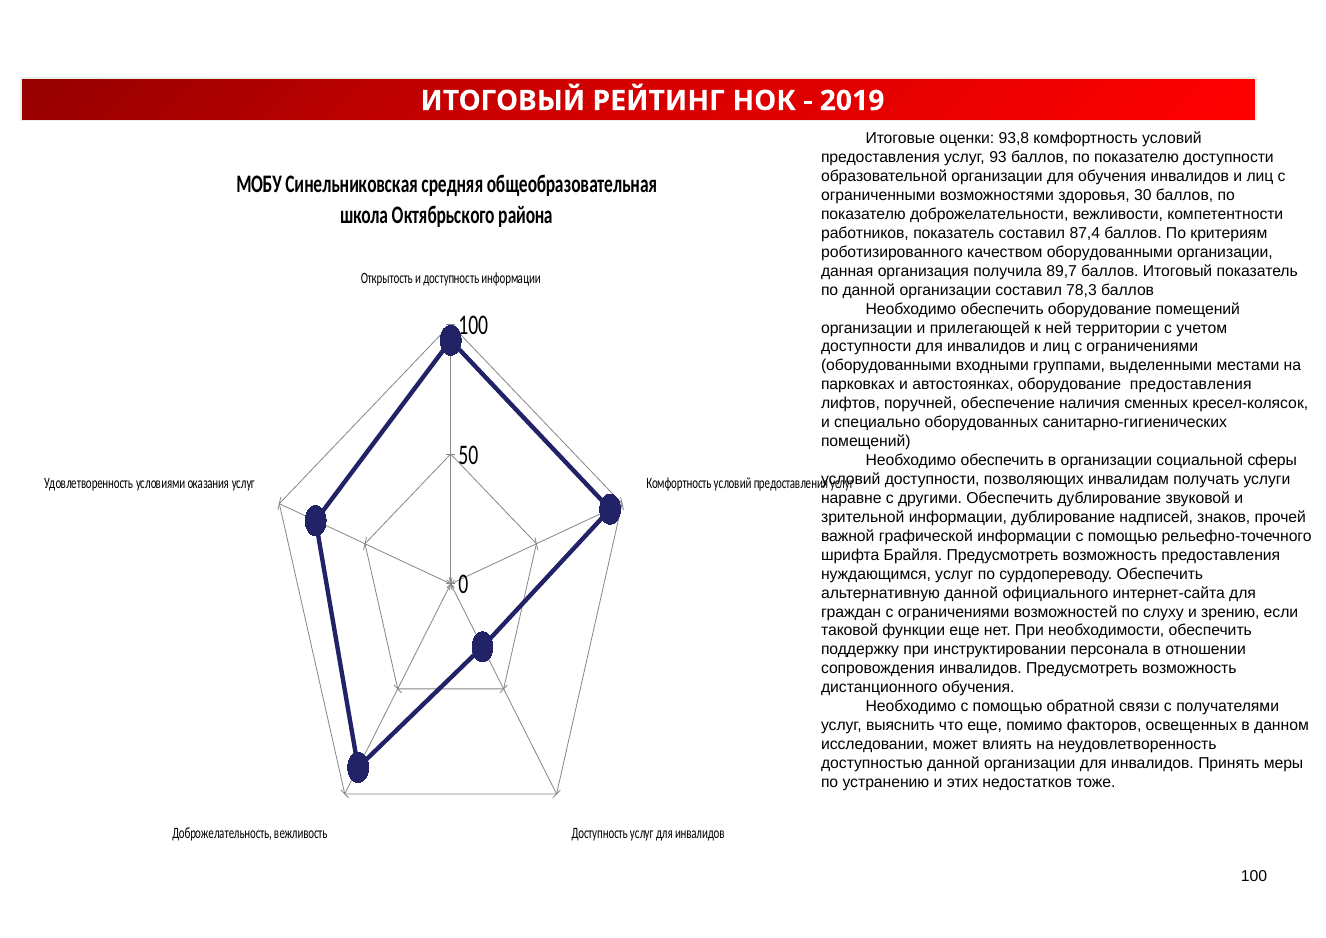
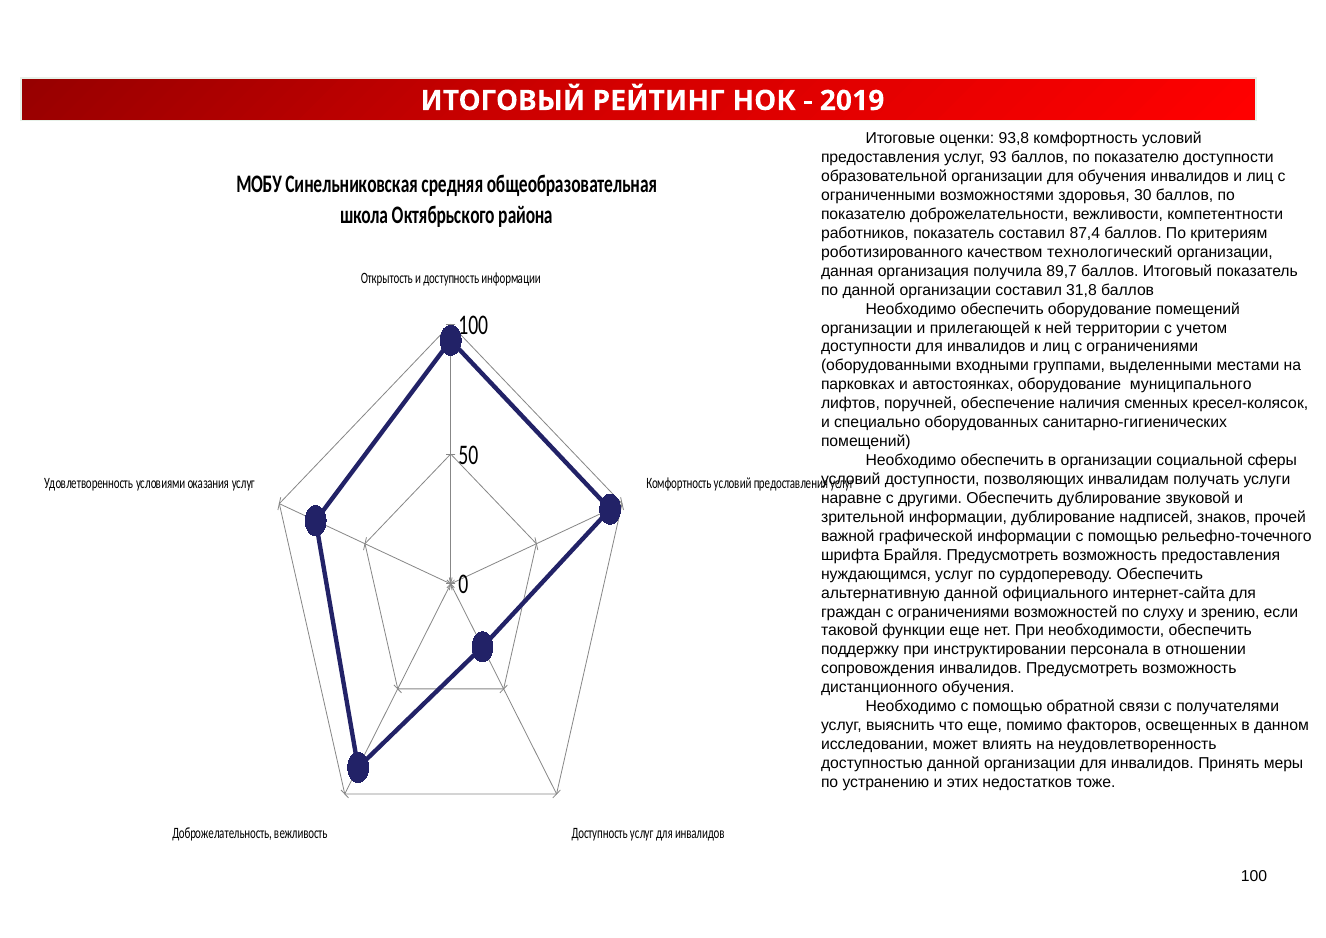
качеством оборудованными: оборудованными -> технологический
78,3: 78,3 -> 31,8
оборудование предоставления: предоставления -> муниципального
